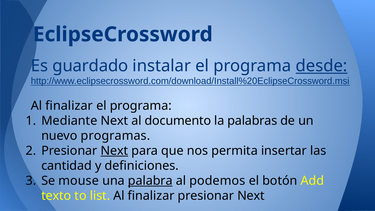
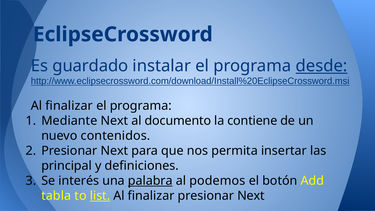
palabras: palabras -> contiene
programas: programas -> contenidos
Next at (114, 151) underline: present -> none
cantidad: cantidad -> principal
mouse: mouse -> interés
texto: texto -> tabla
list underline: none -> present
